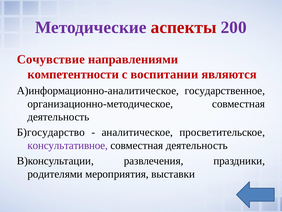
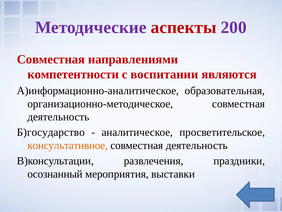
Сочувствие at (51, 59): Сочувствие -> Совместная
государственное: государственное -> образовательная
консультативное colour: purple -> orange
родителями: родителями -> осознанный
